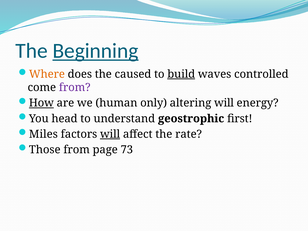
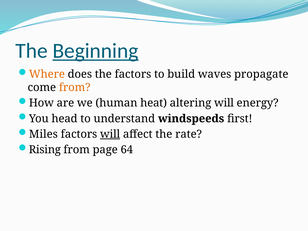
the caused: caused -> factors
build underline: present -> none
controlled: controlled -> propagate
from at (75, 87) colour: purple -> orange
How underline: present -> none
only: only -> heat
geostrophic: geostrophic -> windspeeds
Those: Those -> Rising
73: 73 -> 64
